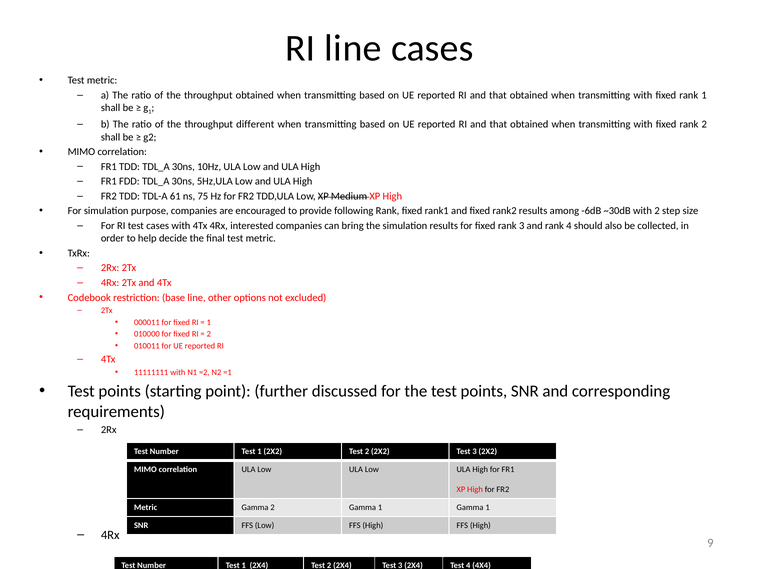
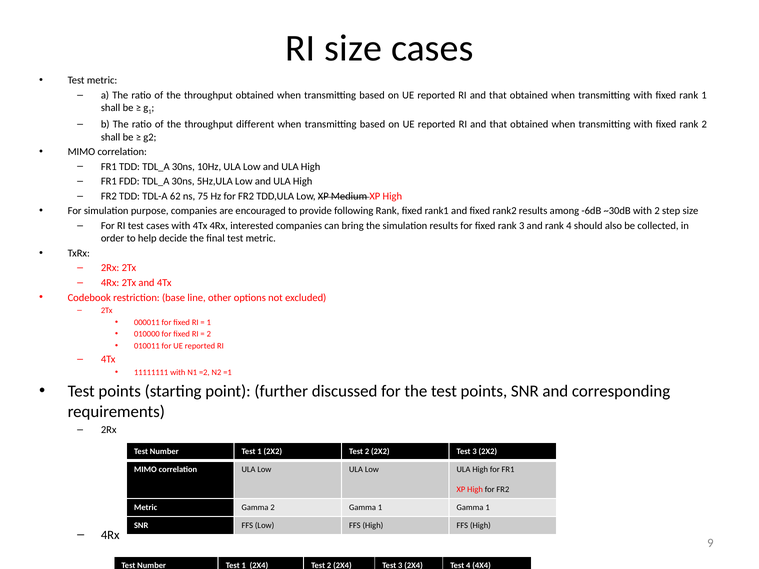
RI line: line -> size
61: 61 -> 62
